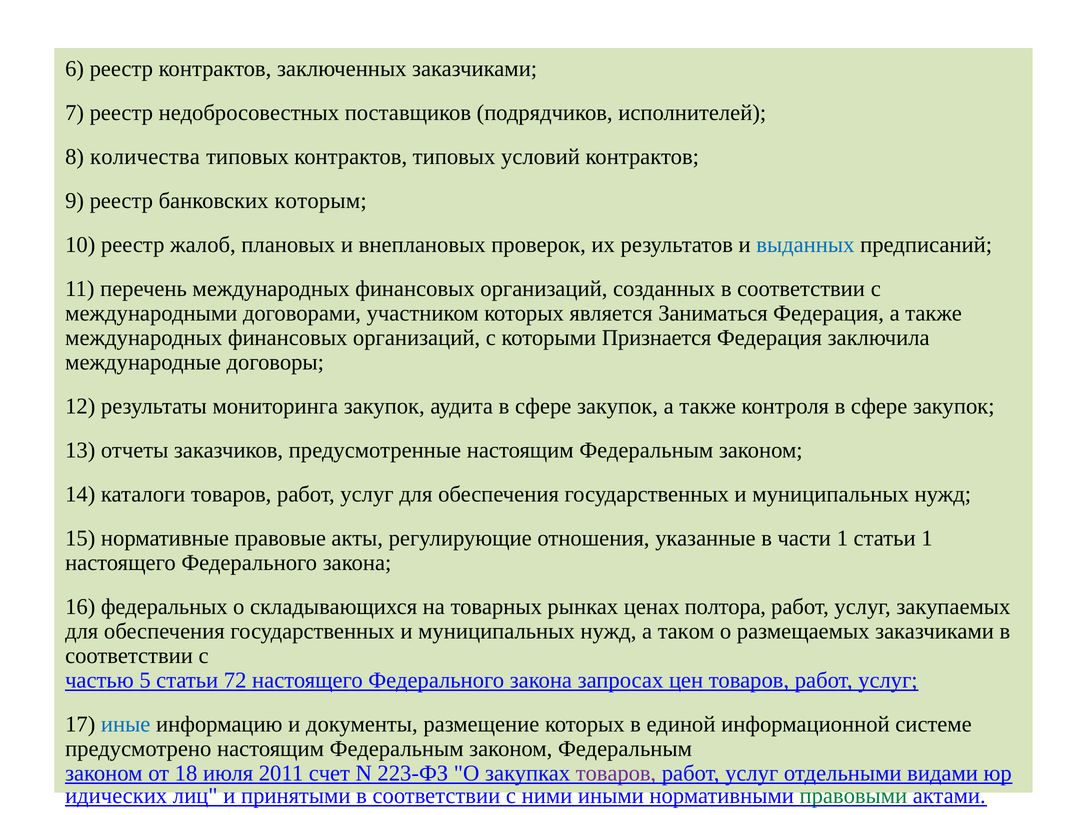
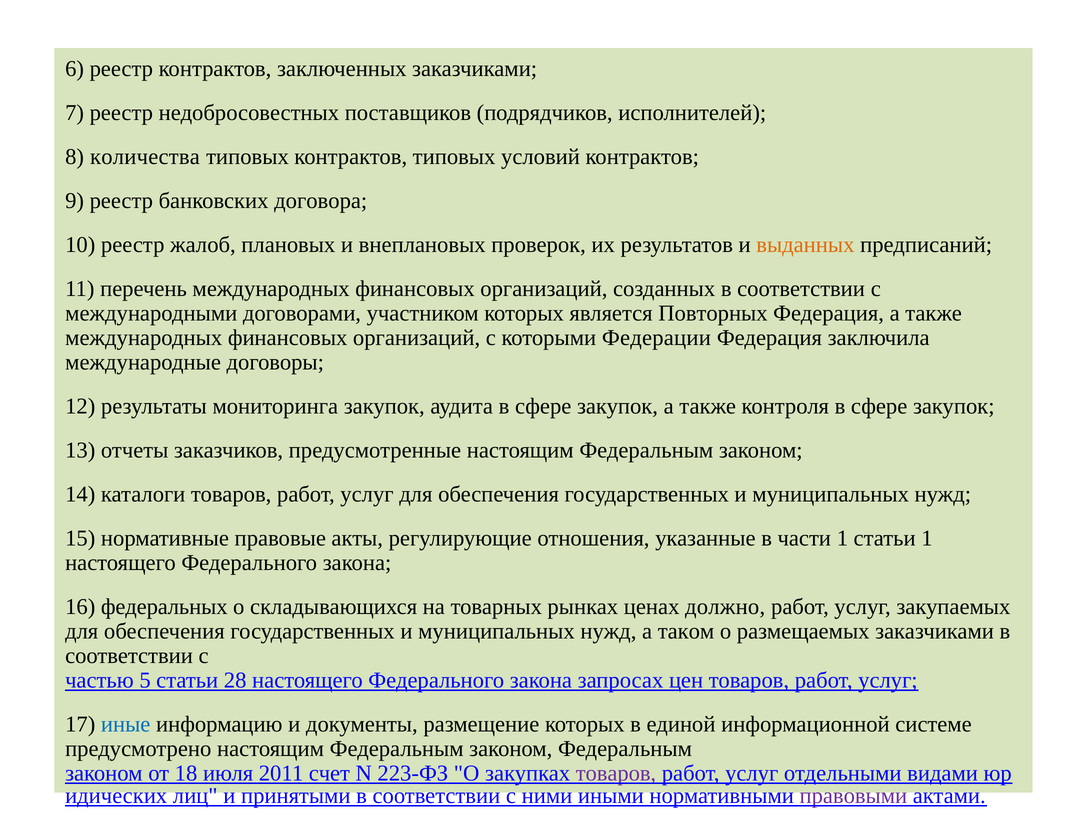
которым: которым -> договора
выданных colour: blue -> orange
Заниматься: Заниматься -> Повторных
Признается: Признается -> Федерации
полтора: полтора -> должно
72: 72 -> 28
правовыми colour: green -> purple
